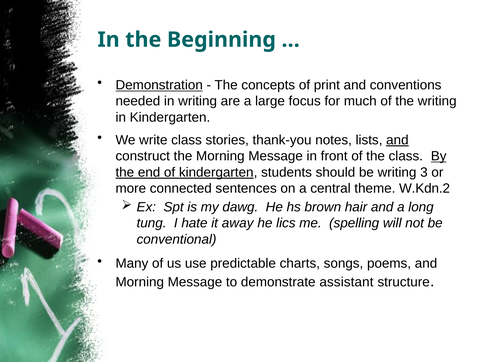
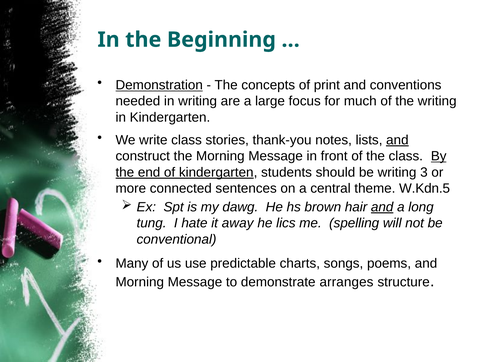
W.Kdn.2: W.Kdn.2 -> W.Kdn.5
and at (382, 207) underline: none -> present
assistant: assistant -> arranges
